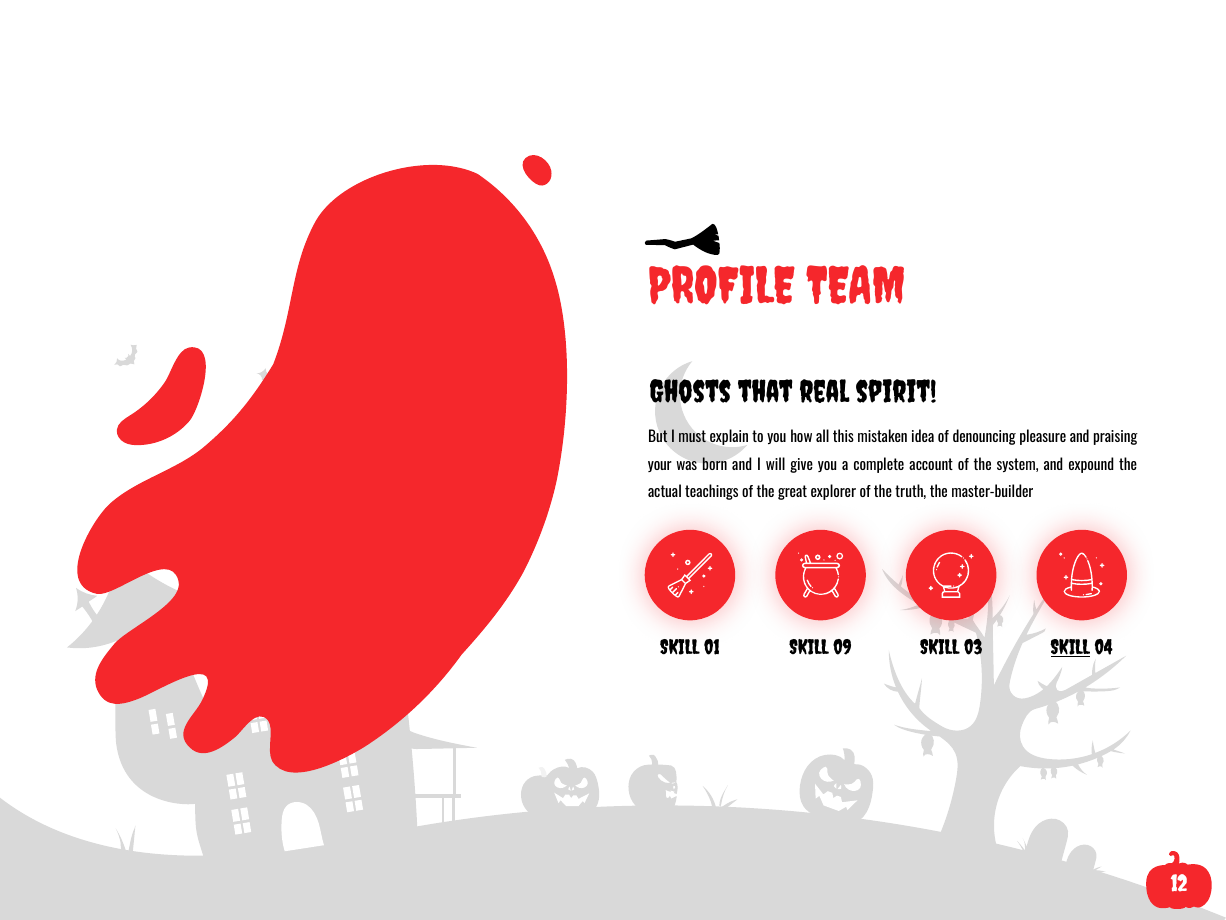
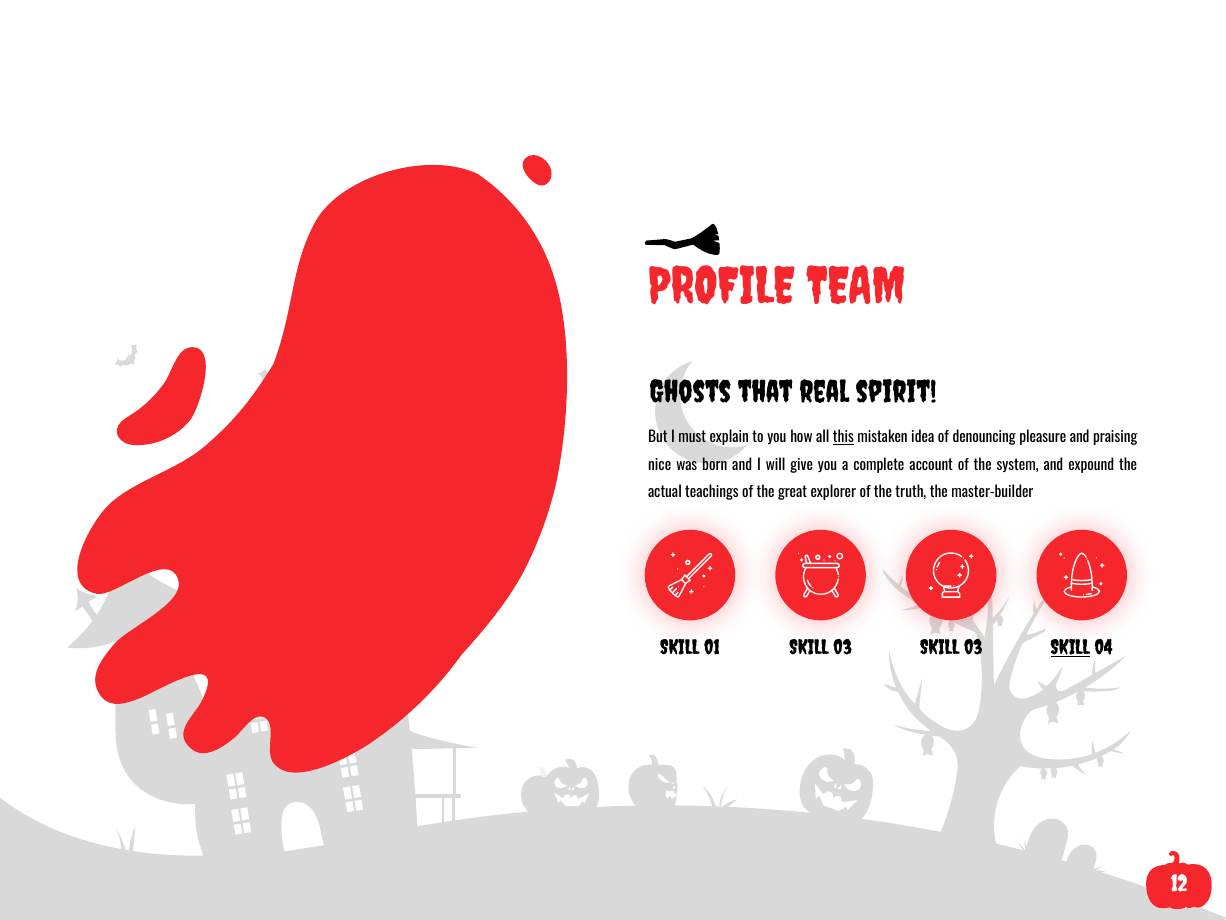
this underline: none -> present
your: your -> nice
01 SKILL 09: 09 -> 03
